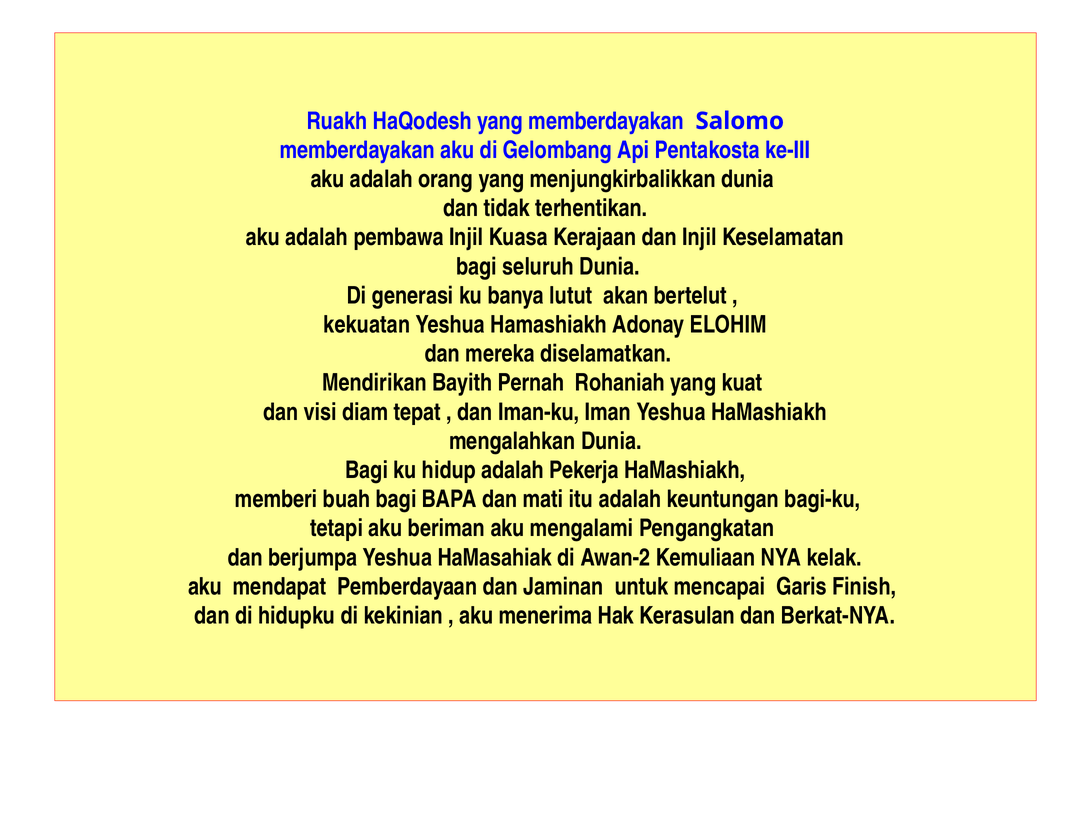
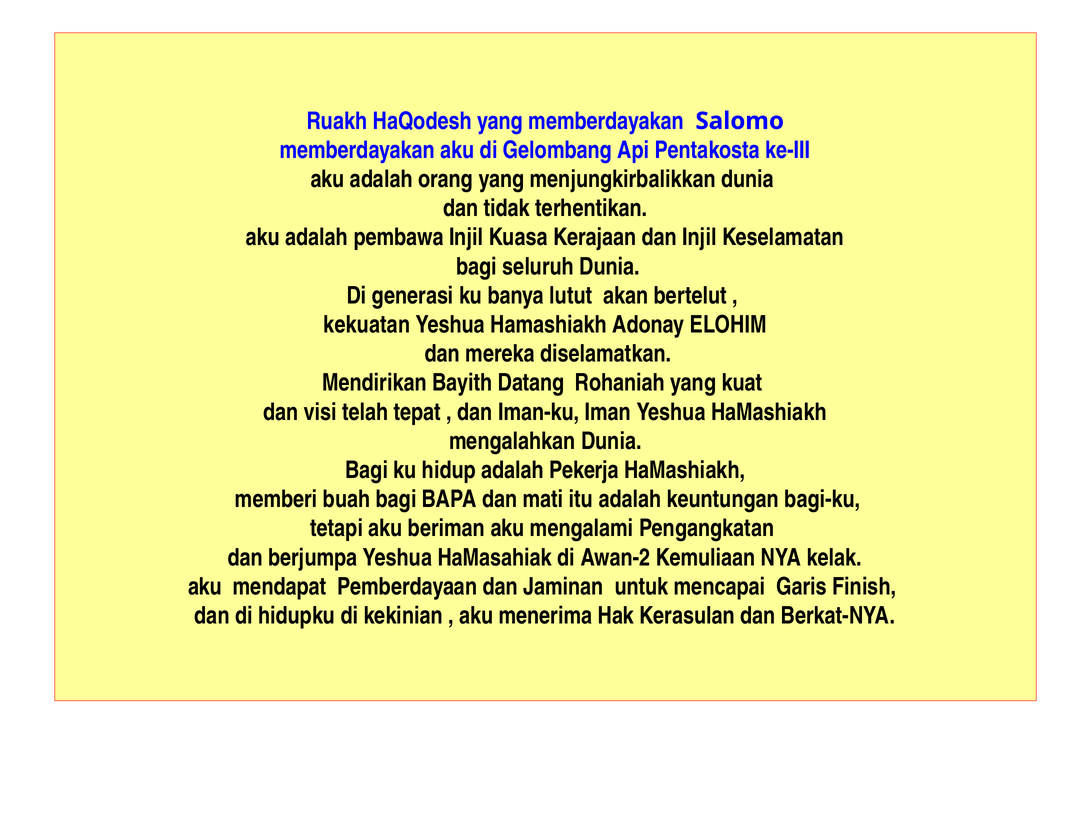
Pernah: Pernah -> Datang
diam: diam -> telah
